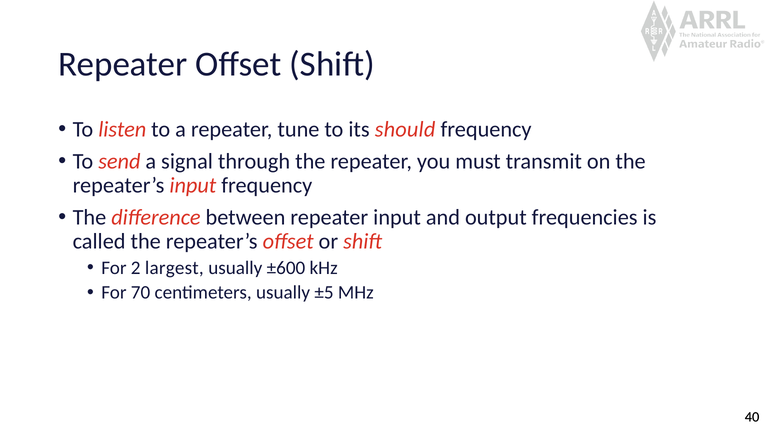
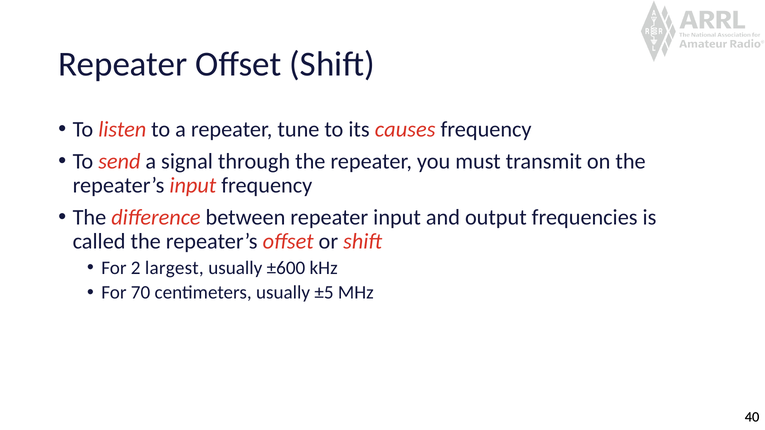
should: should -> causes
